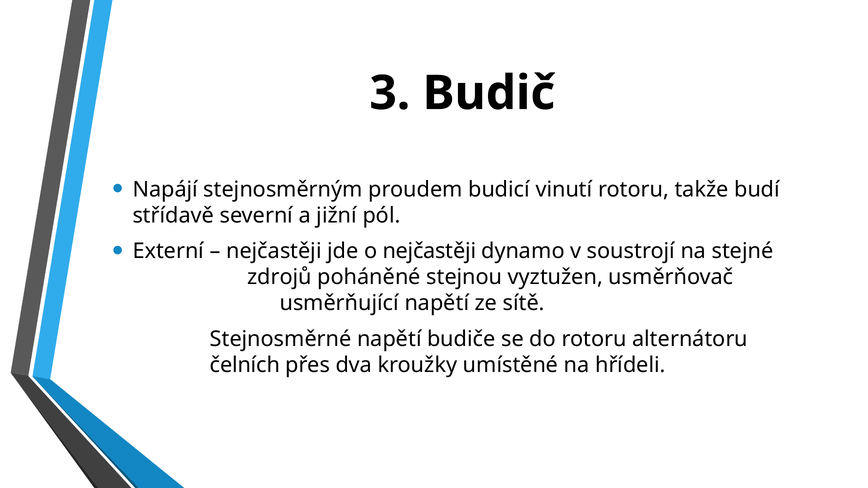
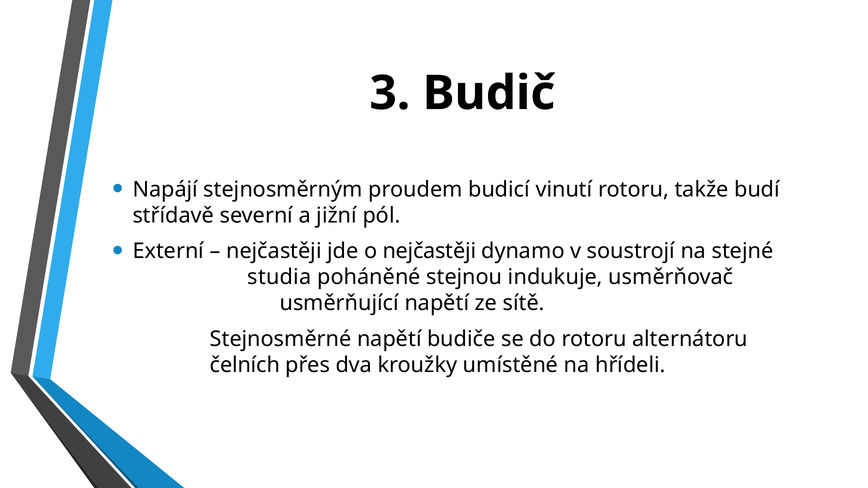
zdrojů: zdrojů -> studia
vyztužen: vyztužen -> indukuje
